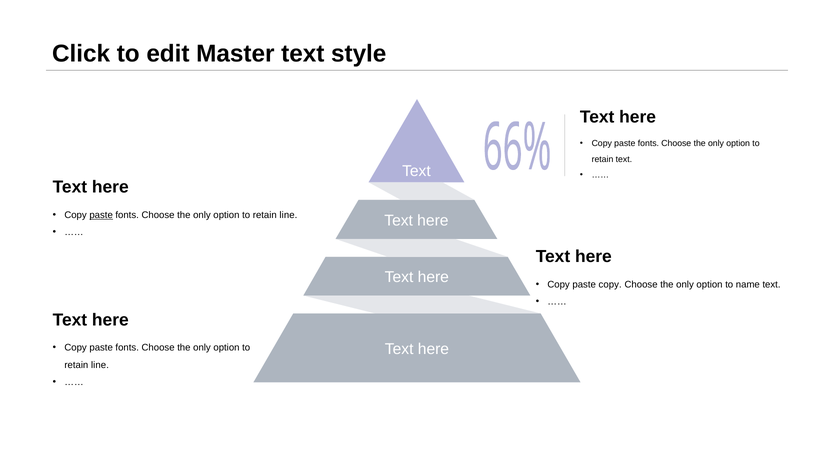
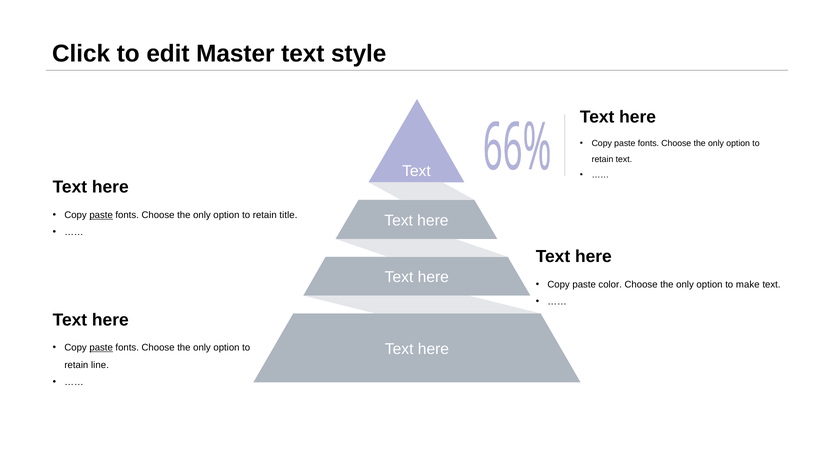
line at (288, 215): line -> title
paste copy: copy -> color
name: name -> make
paste at (101, 348) underline: none -> present
